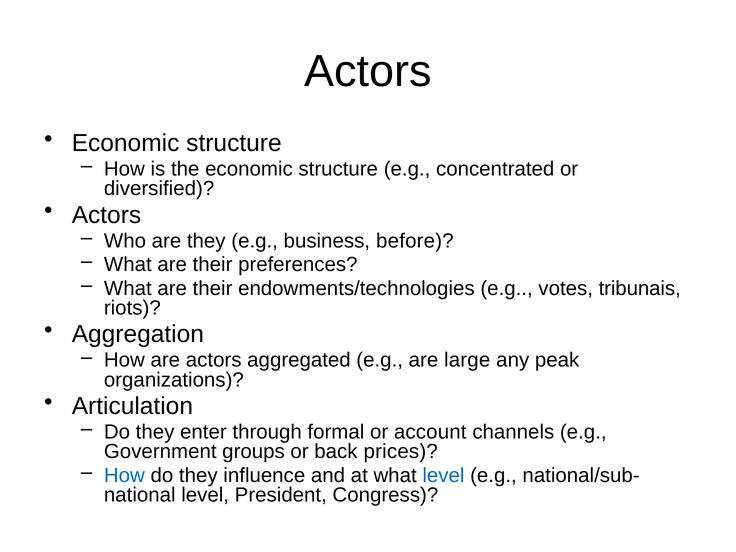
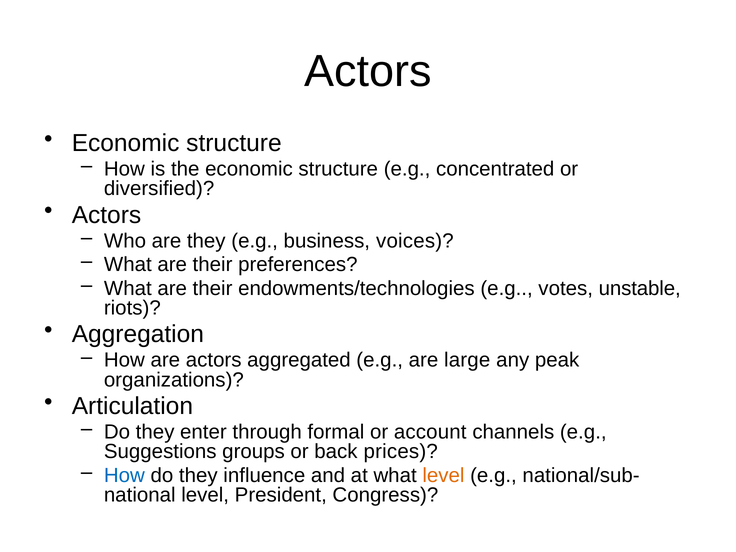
before: before -> voices
tribunais: tribunais -> unstable
Government: Government -> Suggestions
level at (443, 475) colour: blue -> orange
